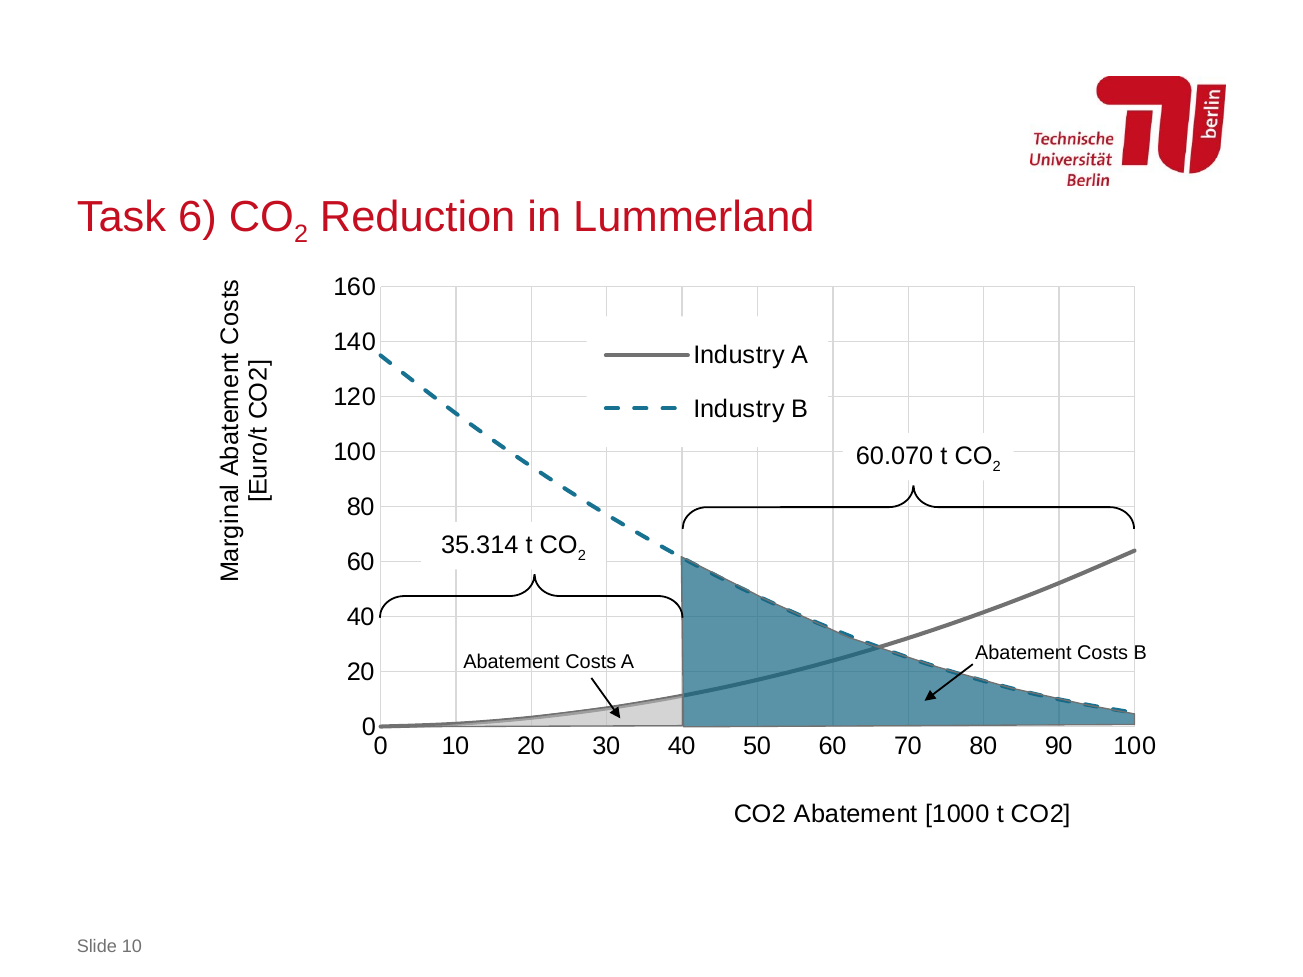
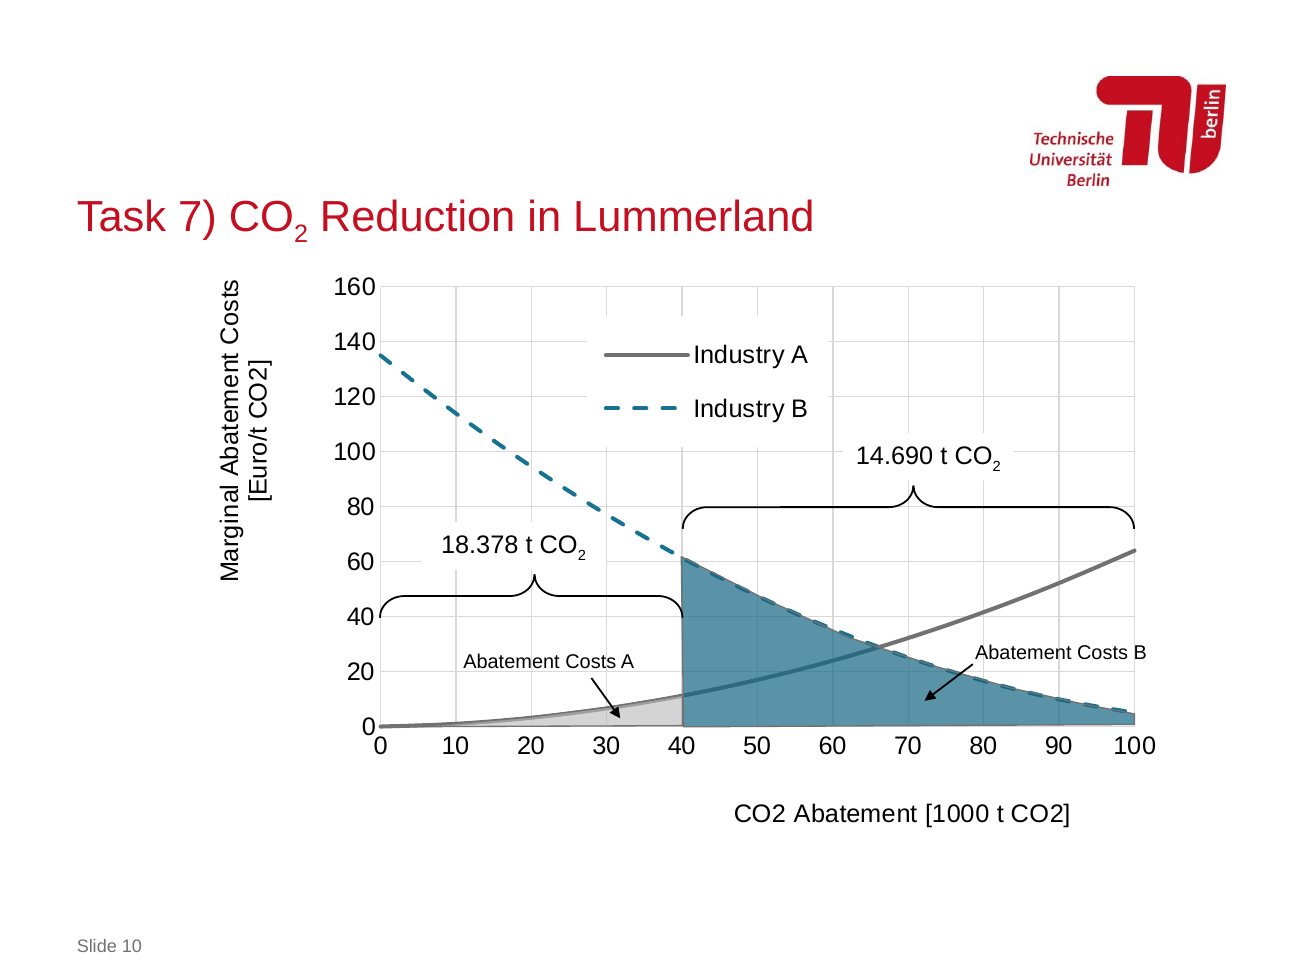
6: 6 -> 7
60.070: 60.070 -> 14.690
35.314: 35.314 -> 18.378
